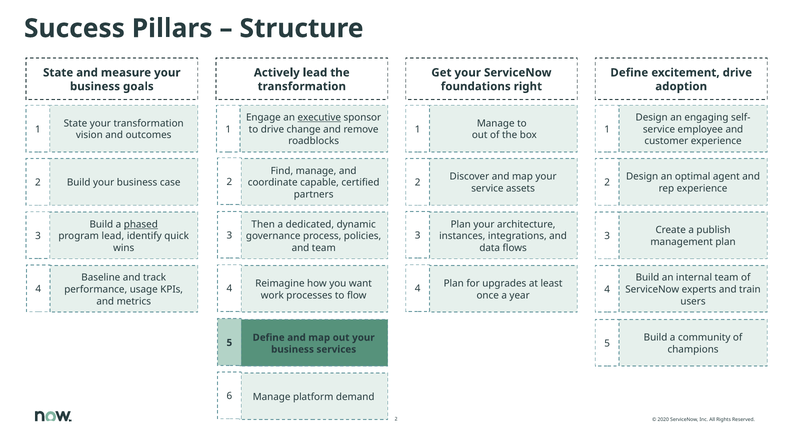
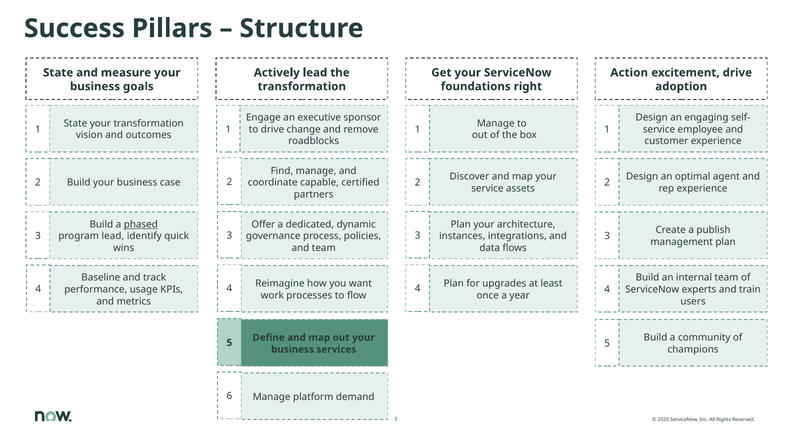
Define at (629, 73): Define -> Action
executive underline: present -> none
Then: Then -> Offer
